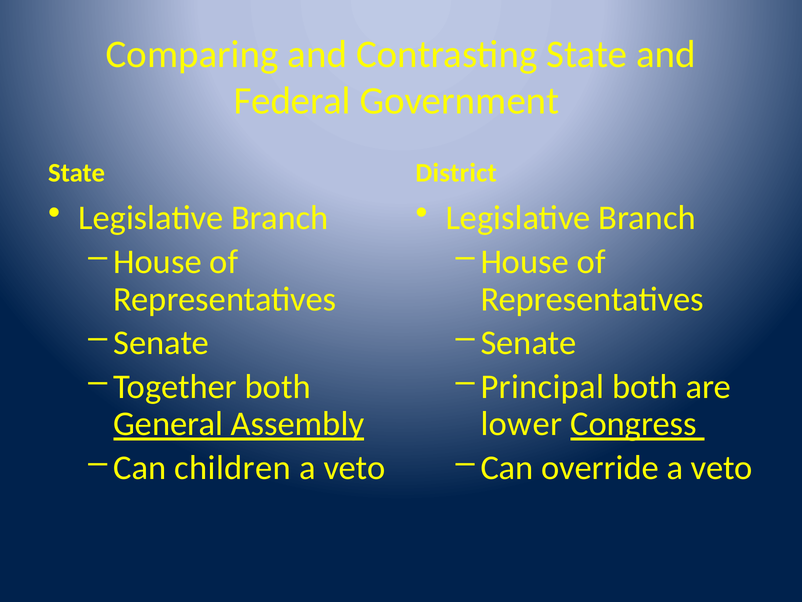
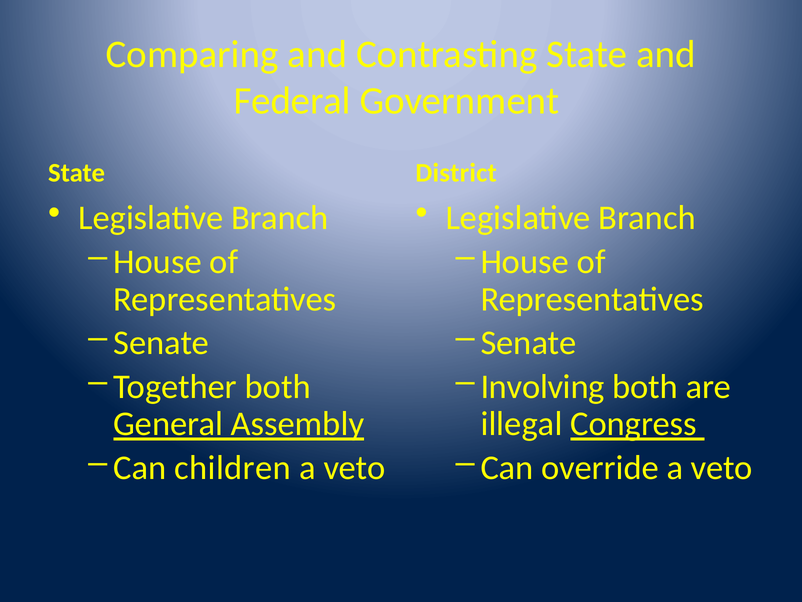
Principal: Principal -> Involving
lower: lower -> illegal
